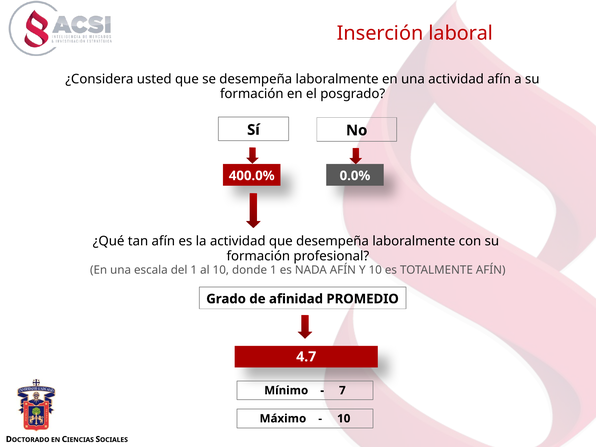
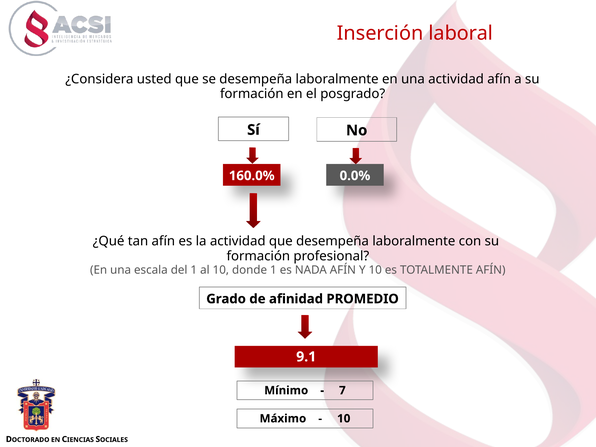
400.0%: 400.0% -> 160.0%
4.7: 4.7 -> 9.1
